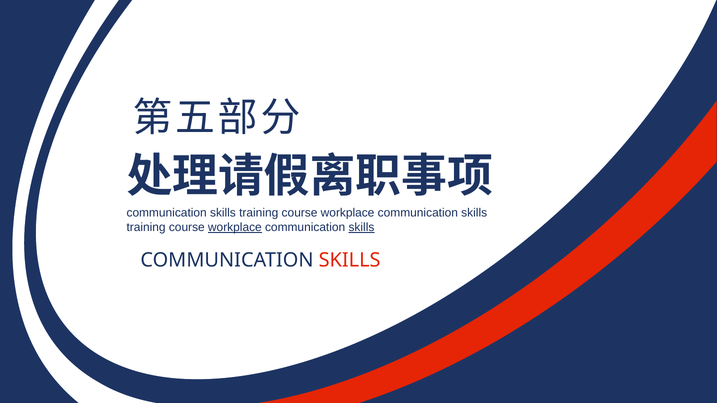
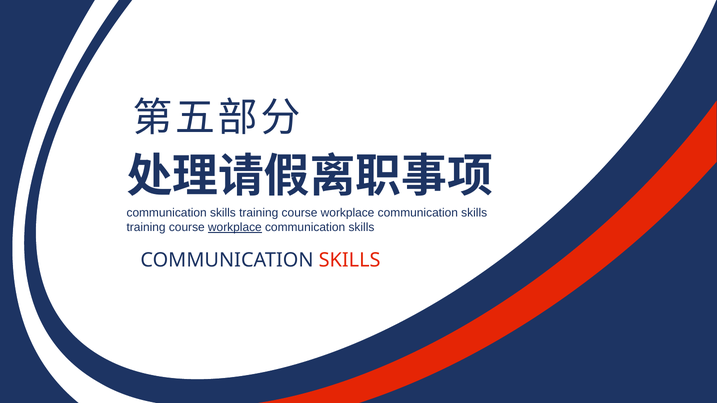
skills at (361, 228) underline: present -> none
